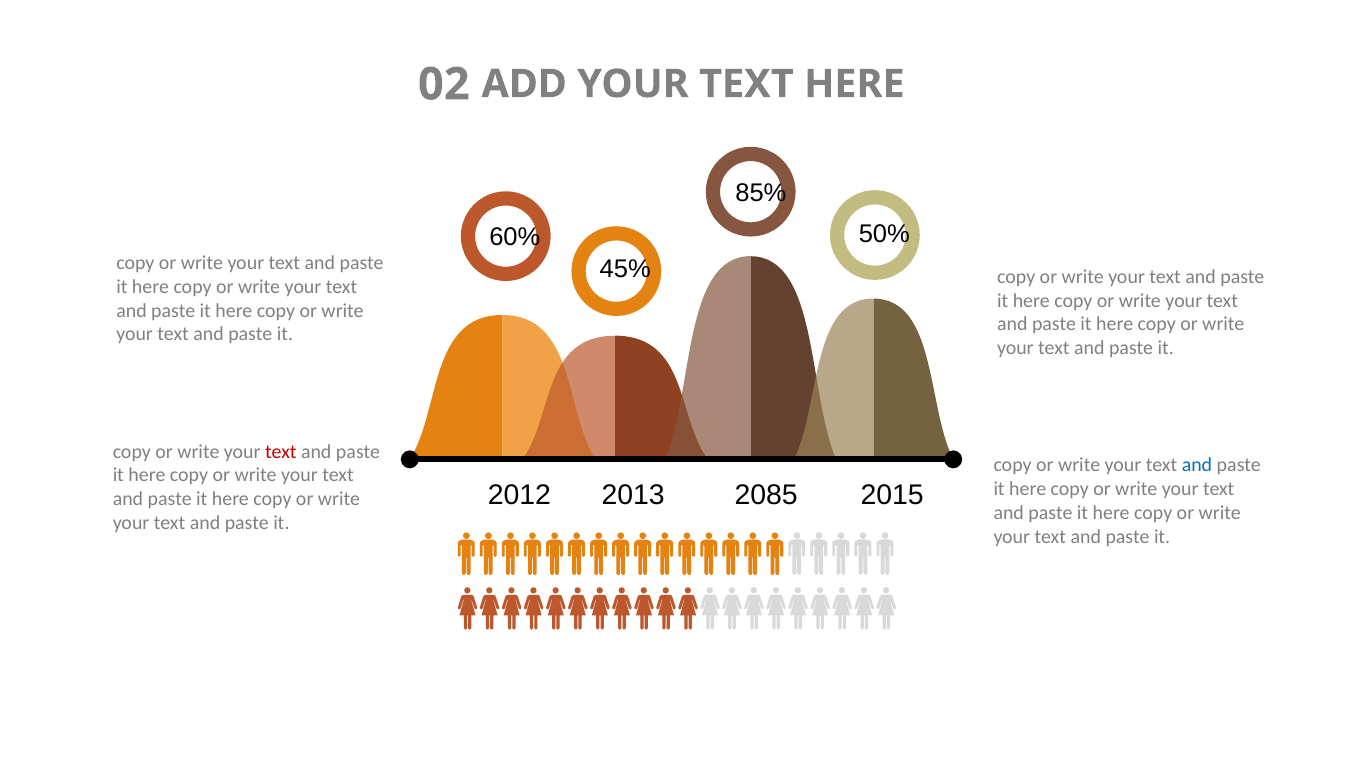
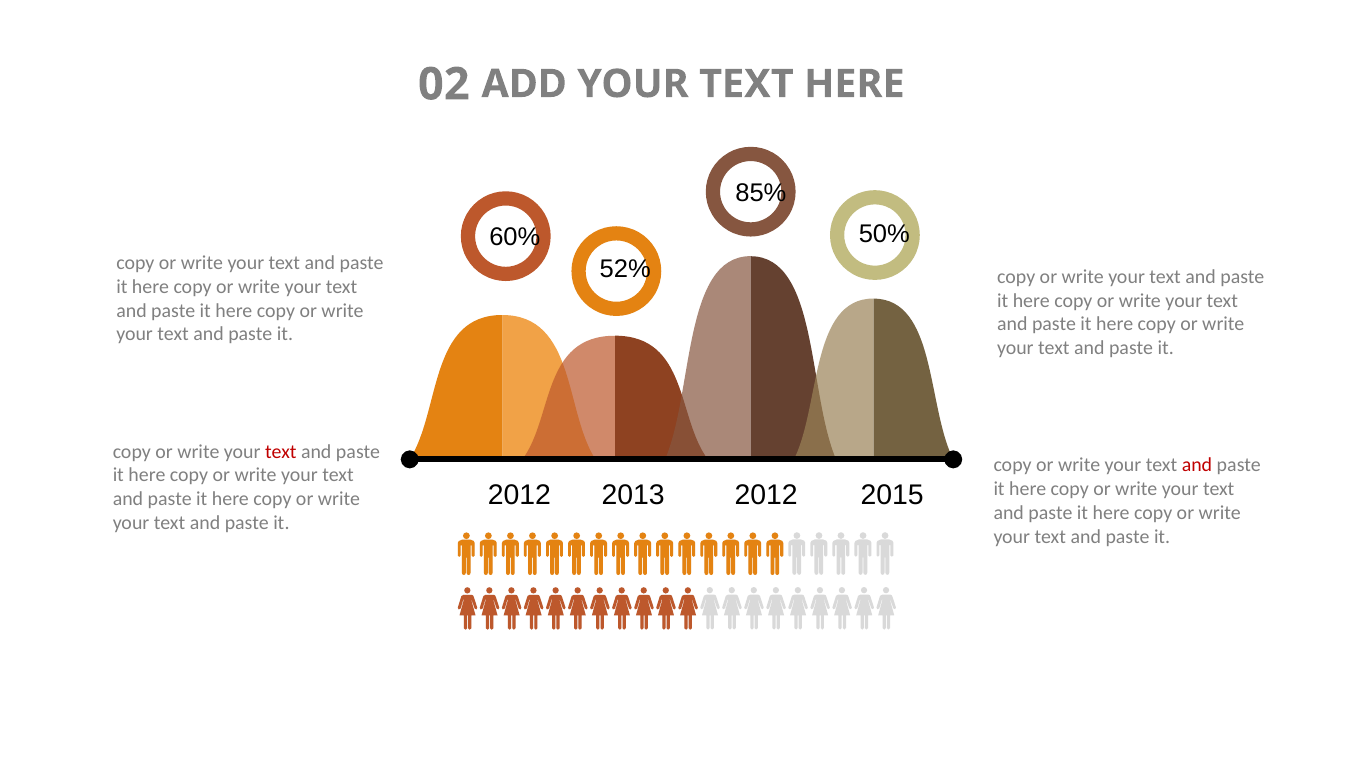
45%: 45% -> 52%
and at (1197, 466) colour: blue -> red
2013 2085: 2085 -> 2012
